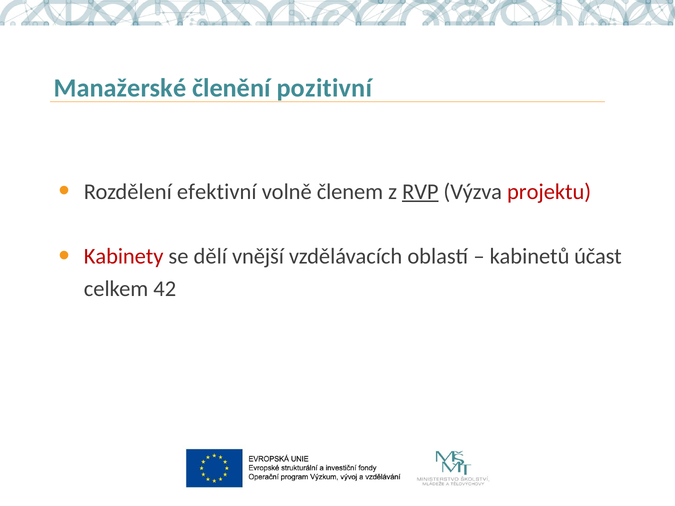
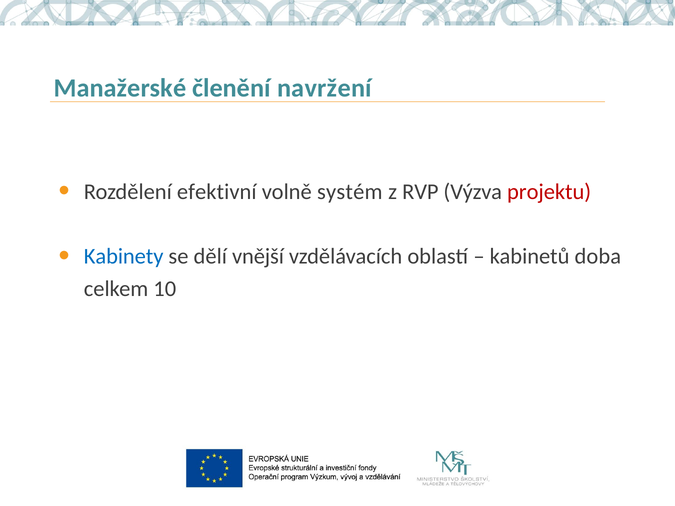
pozitivní: pozitivní -> navržení
členem: členem -> systém
RVP underline: present -> none
Kabinety colour: red -> blue
účast: účast -> doba
42: 42 -> 10
